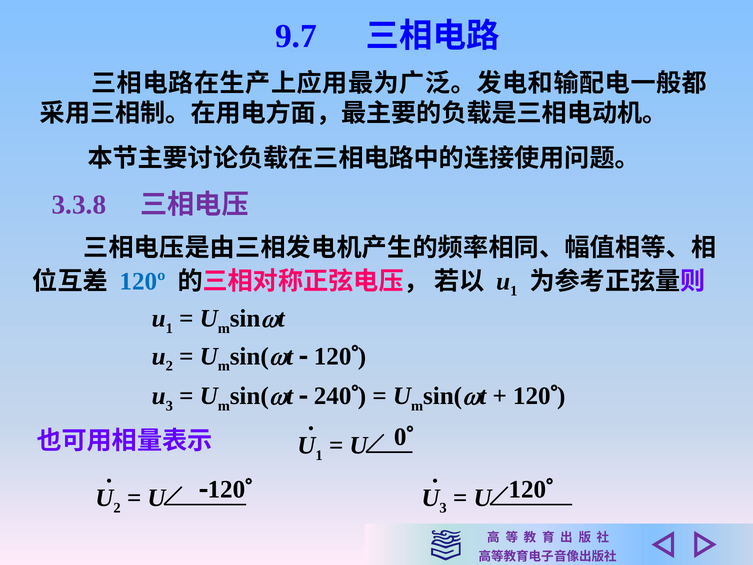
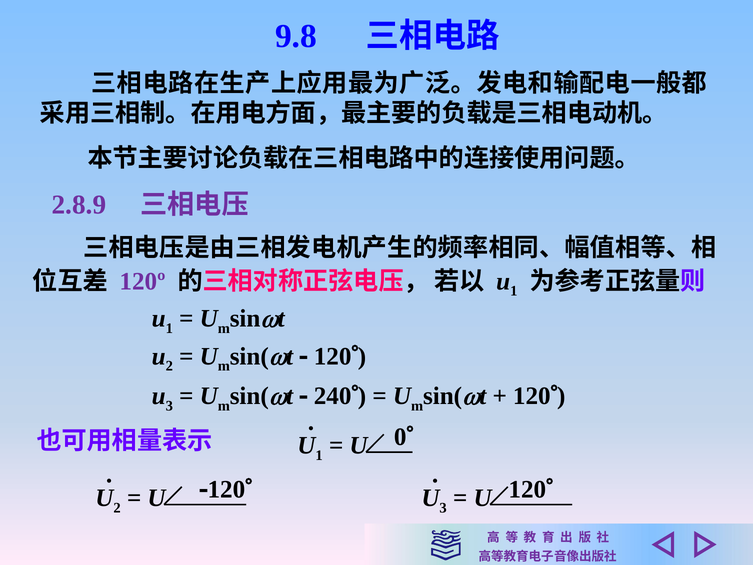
9.7: 9.7 -> 9.8
3.3.8: 3.3.8 -> 2.8.9
120º colour: blue -> purple
